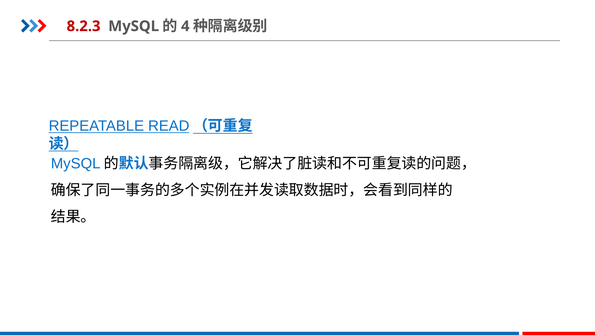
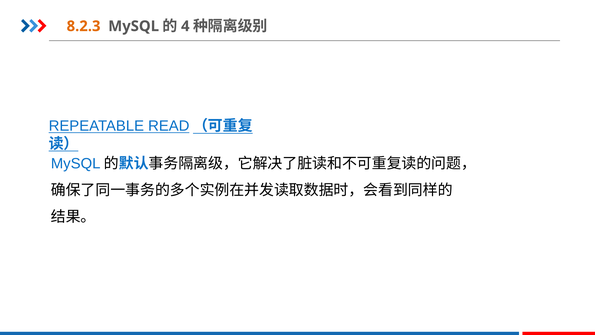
8.2.3 colour: red -> orange
